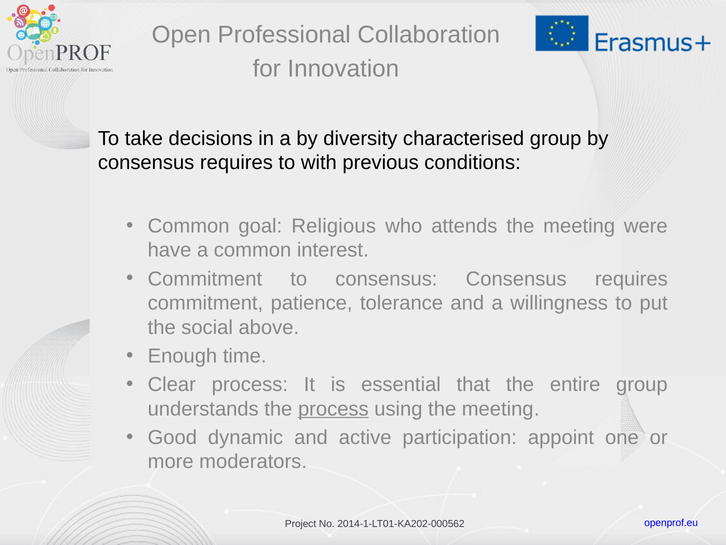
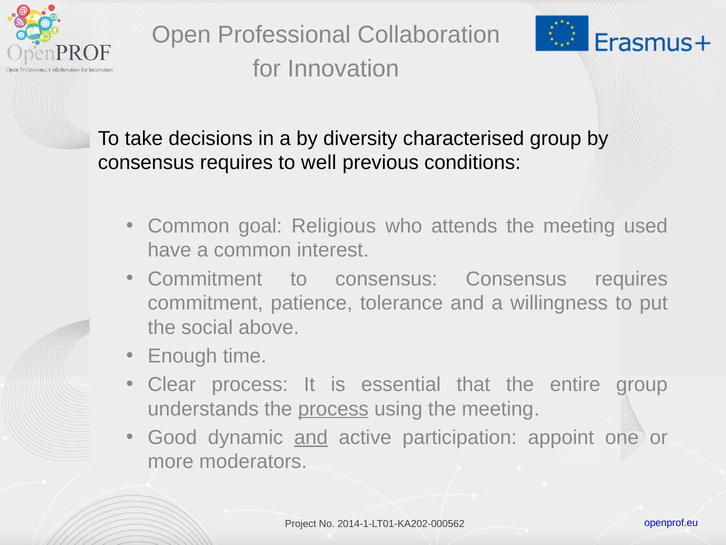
with: with -> well
were: were -> used
and at (311, 437) underline: none -> present
